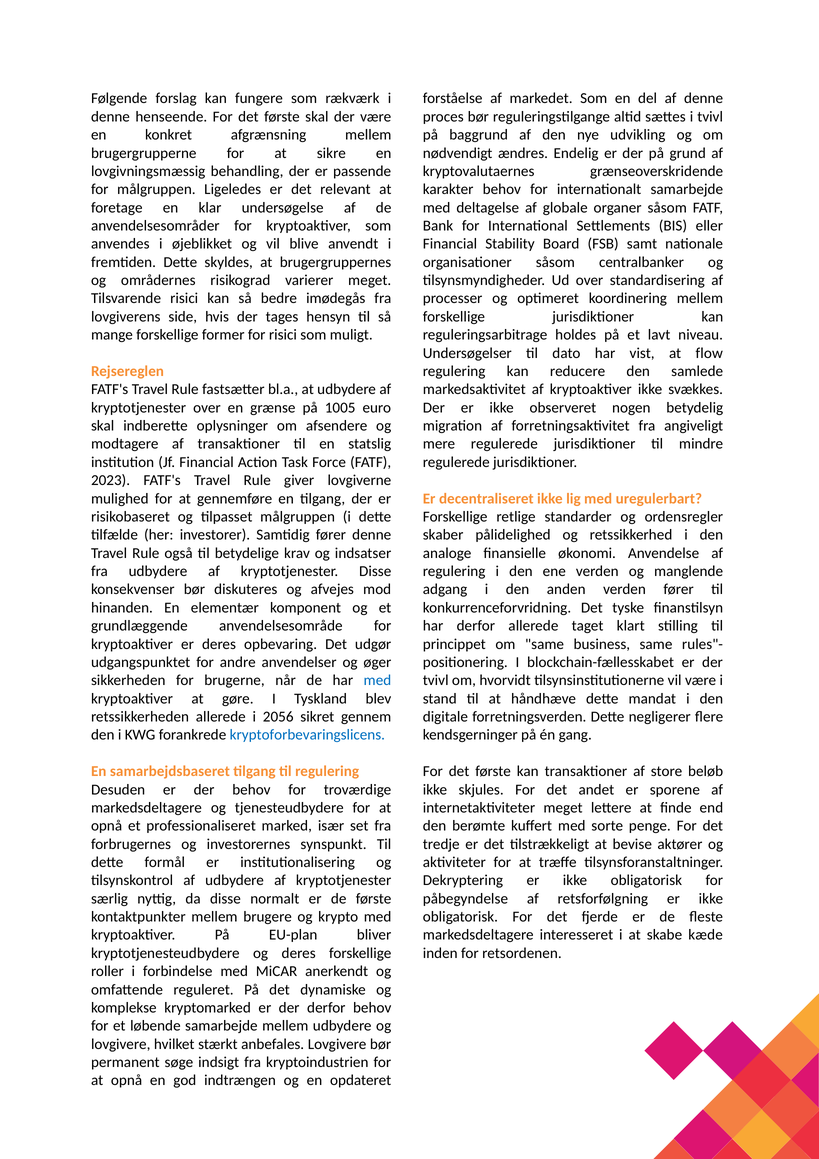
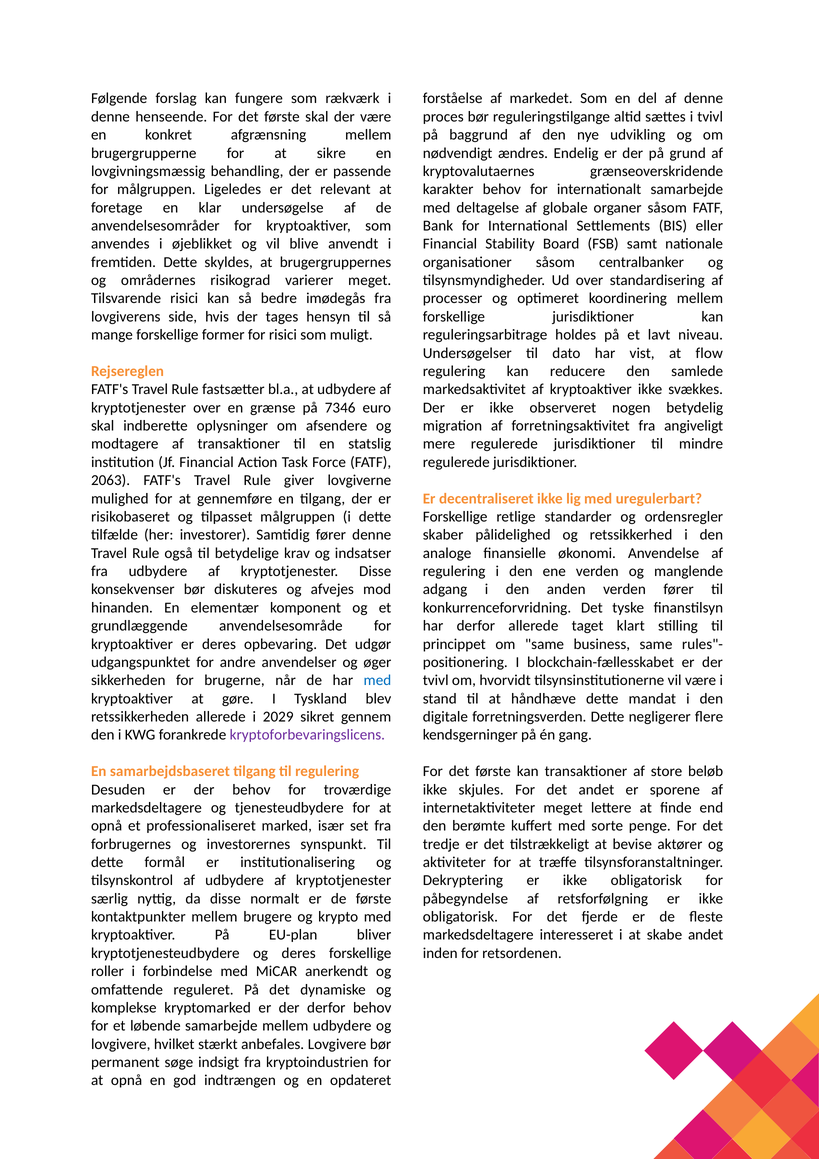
1005: 1005 -> 7346
2023: 2023 -> 2063
2056: 2056 -> 2029
kryptoforbevaringslicens colour: blue -> purple
skabe kæde: kæde -> andet
